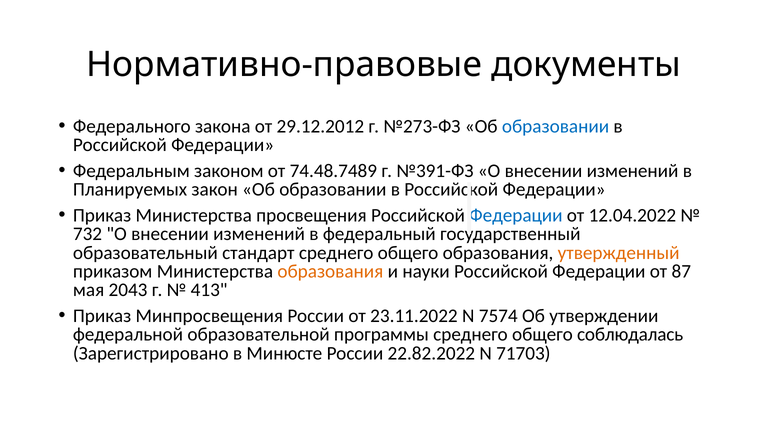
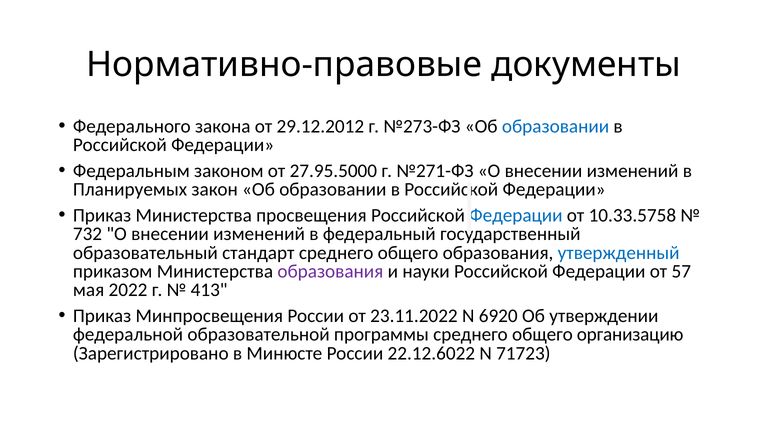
74.48.7489: 74.48.7489 -> 27.95.5000
№391-ФЗ: №391-ФЗ -> №271-ФЗ
12.04.2022: 12.04.2022 -> 10.33.5758
утвержденный colour: orange -> blue
образования at (330, 271) colour: orange -> purple
87: 87 -> 57
2043: 2043 -> 2022
7574: 7574 -> 6920
соблюдалась: соблюдалась -> организацию
22.82.2022: 22.82.2022 -> 22.12.6022
71703: 71703 -> 71723
